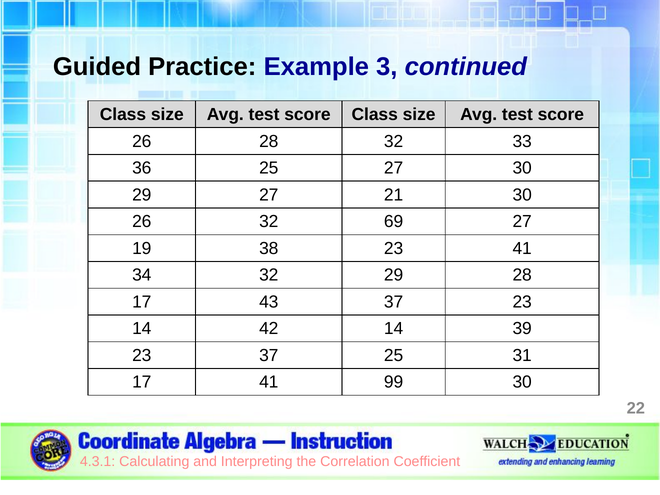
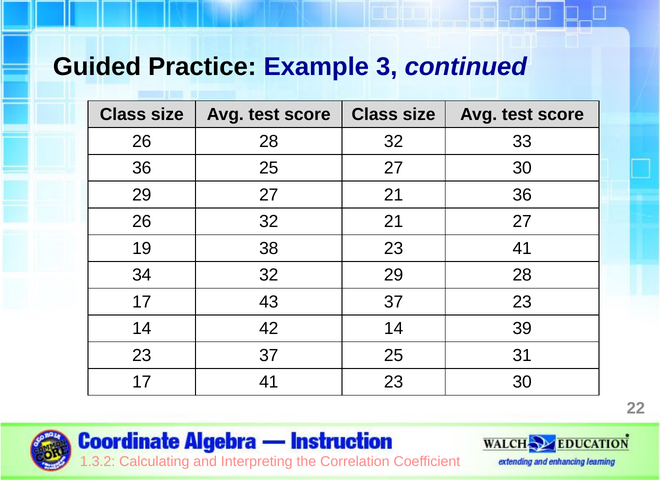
21 30: 30 -> 36
32 69: 69 -> 21
41 99: 99 -> 23
4.3.1: 4.3.1 -> 1.3.2
